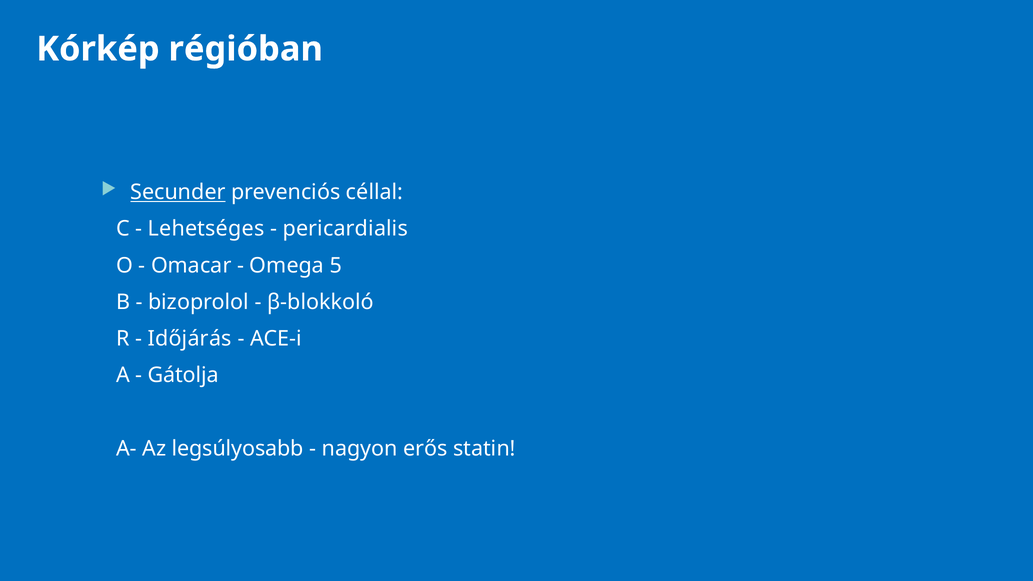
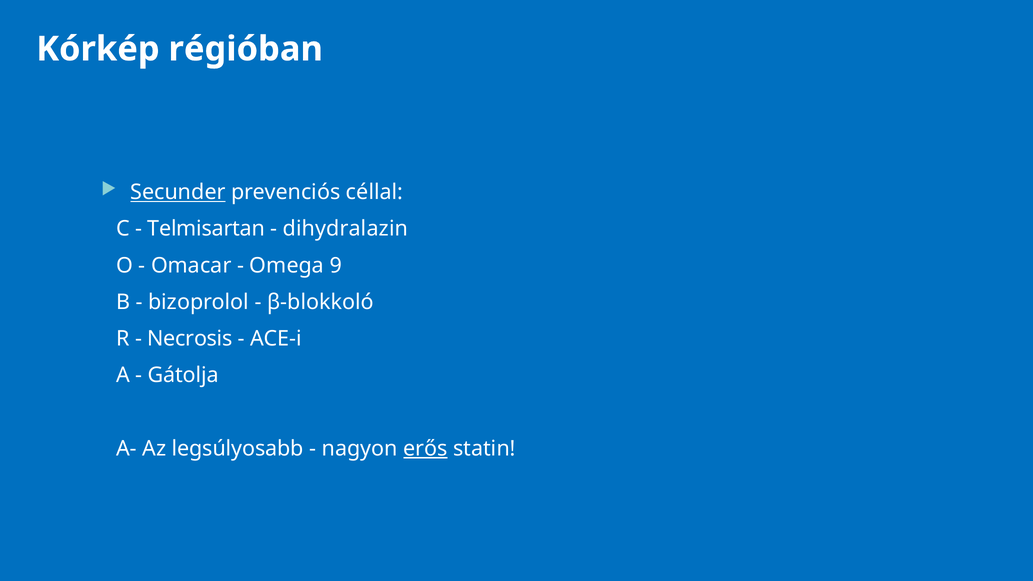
Lehetséges: Lehetséges -> Telmisartan
pericardialis: pericardialis -> dihydralazin
5: 5 -> 9
Időjárás: Időjárás -> Necrosis
erős underline: none -> present
